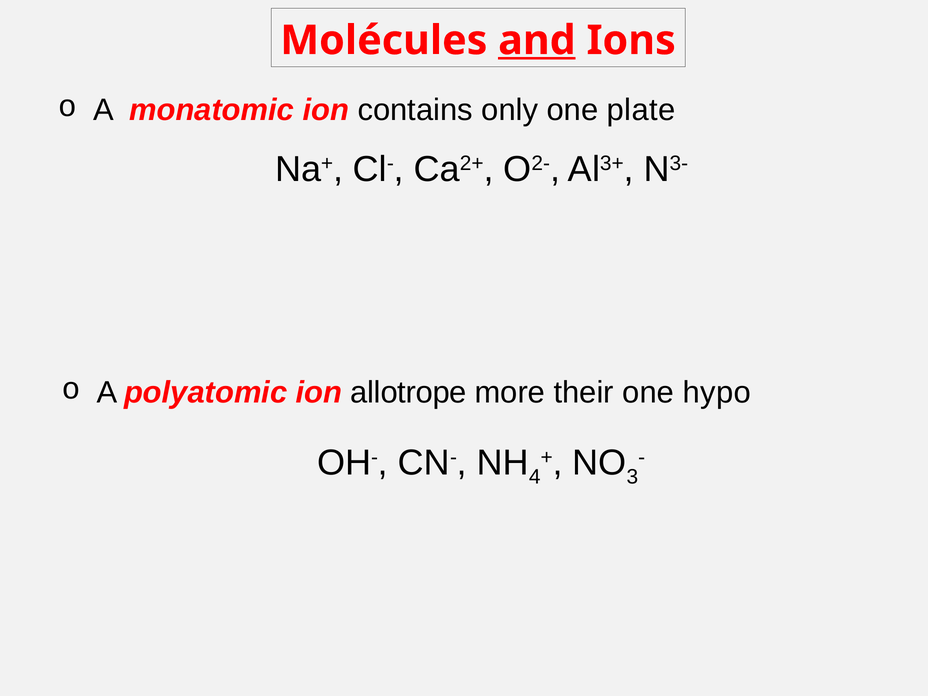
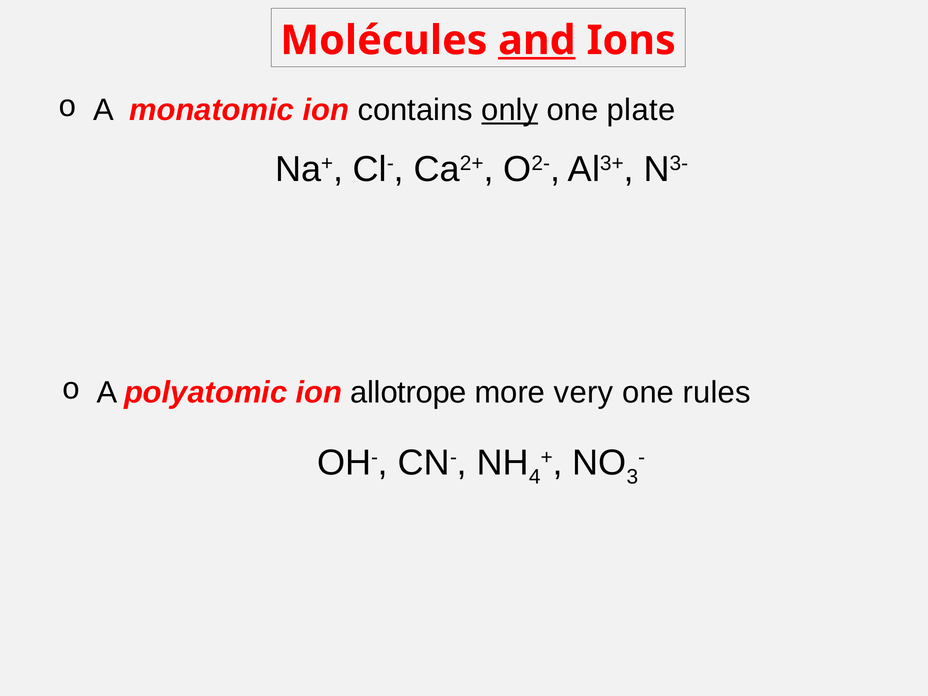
only underline: none -> present
their: their -> very
hypo: hypo -> rules
